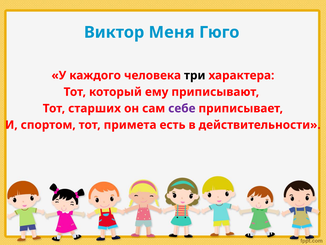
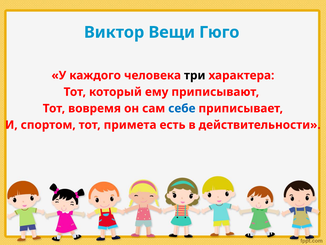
Меня: Меня -> Вещи
старших: старших -> вовремя
себе colour: purple -> blue
